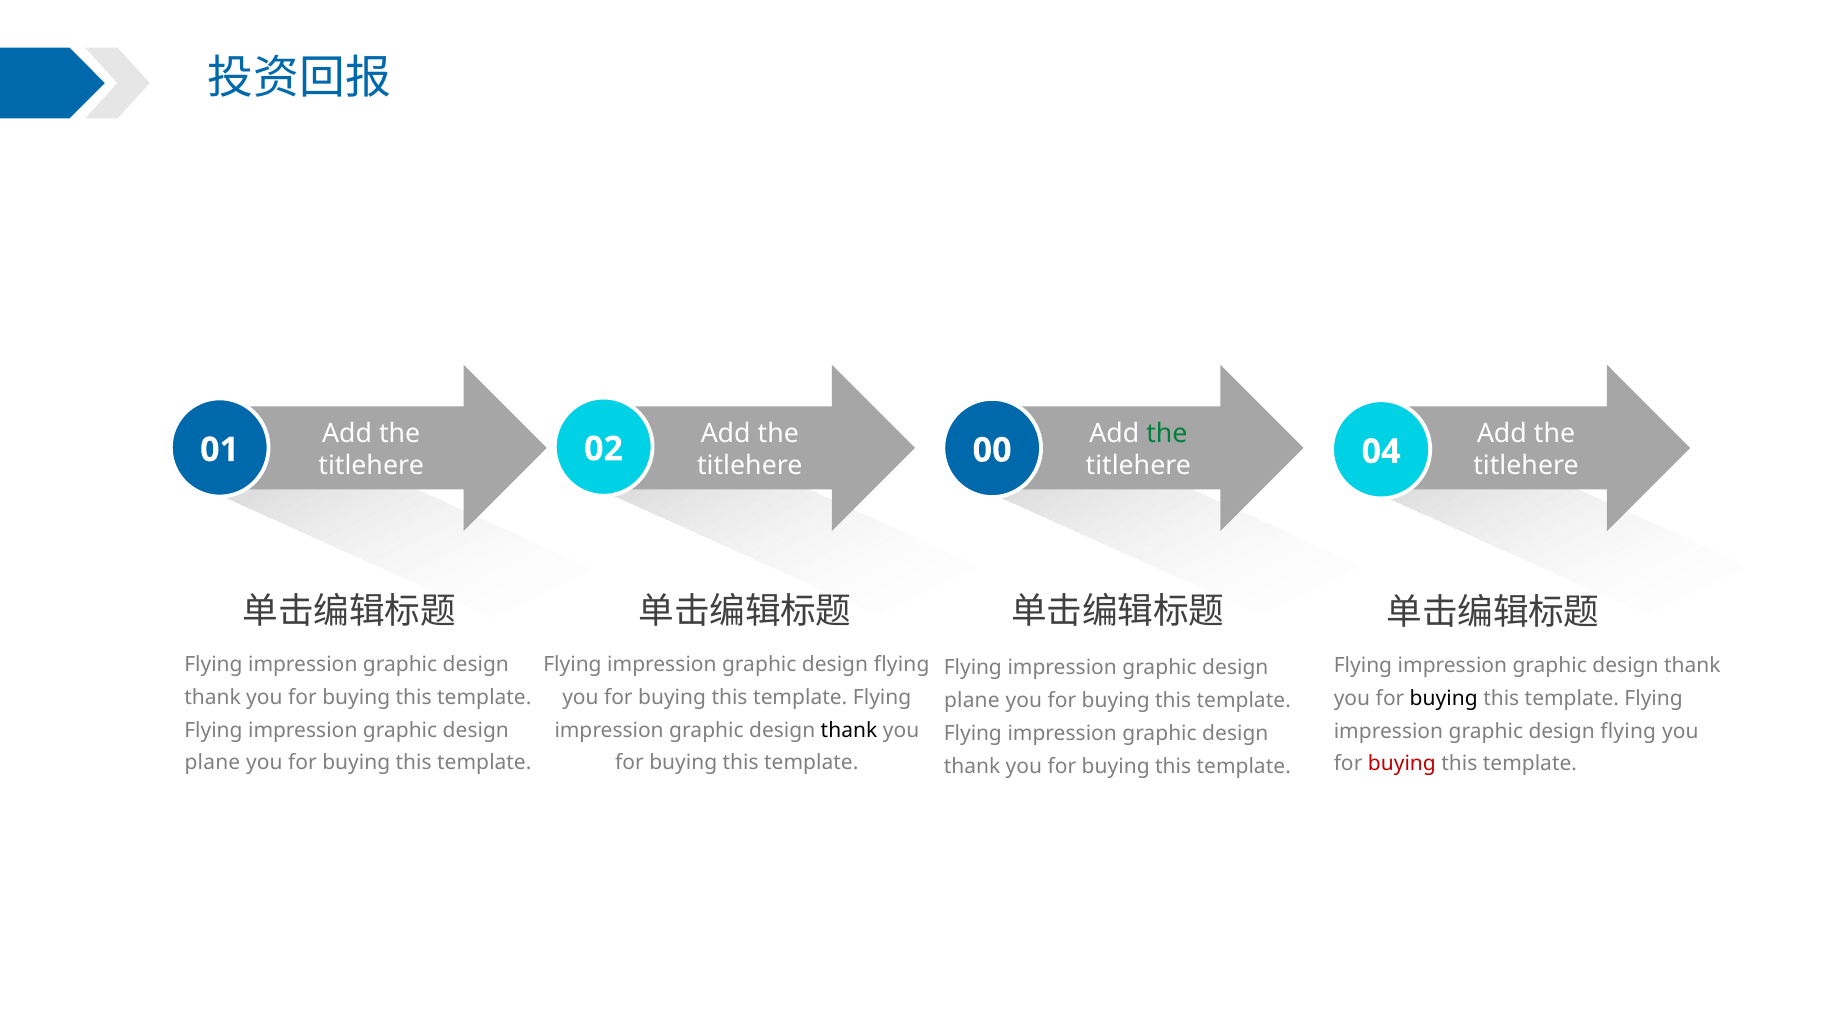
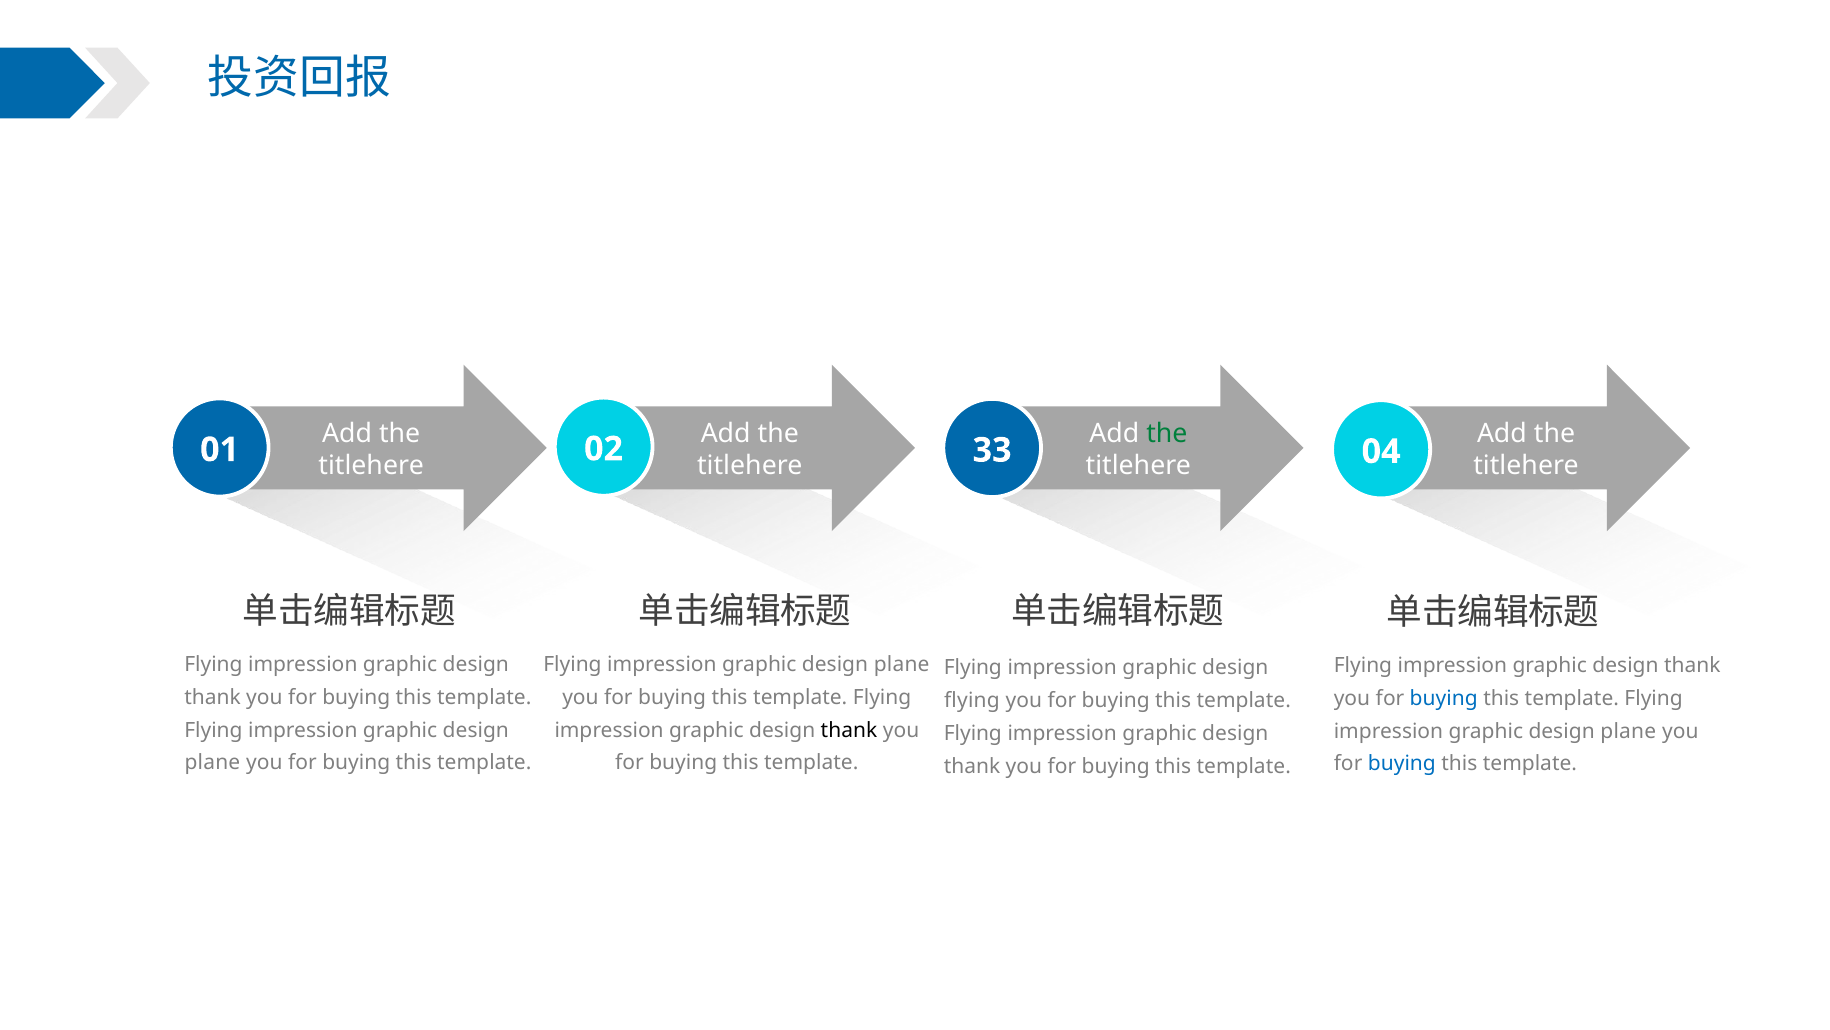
00: 00 -> 33
flying at (902, 664): flying -> plane
buying at (1444, 698) colour: black -> blue
plane at (972, 700): plane -> flying
flying at (1628, 731): flying -> plane
buying at (1402, 763) colour: red -> blue
